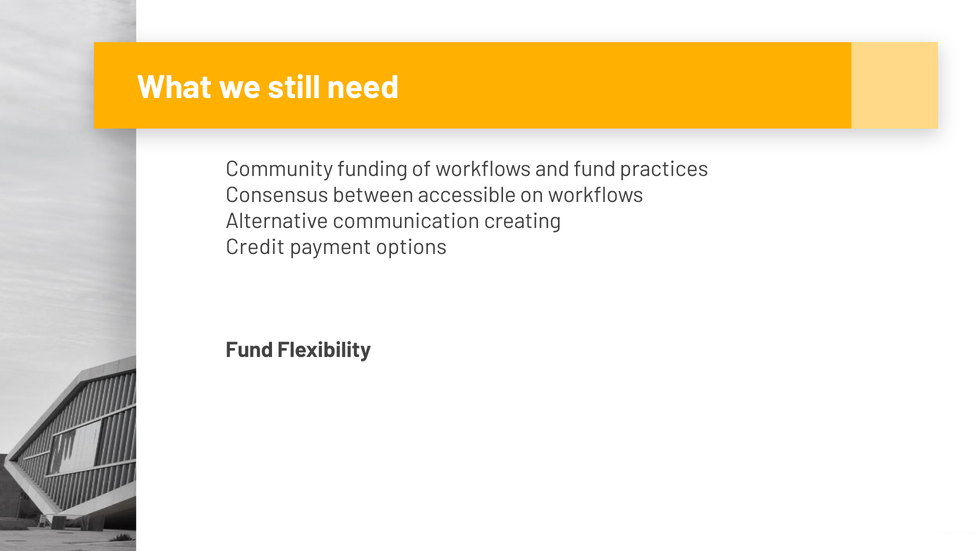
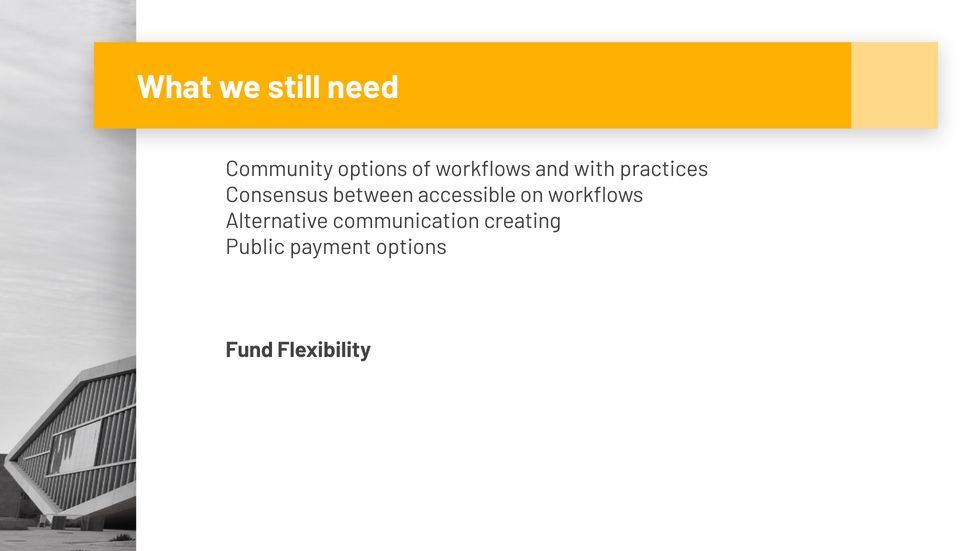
Community funding: funding -> options
and fund: fund -> with
Credit: Credit -> Public
